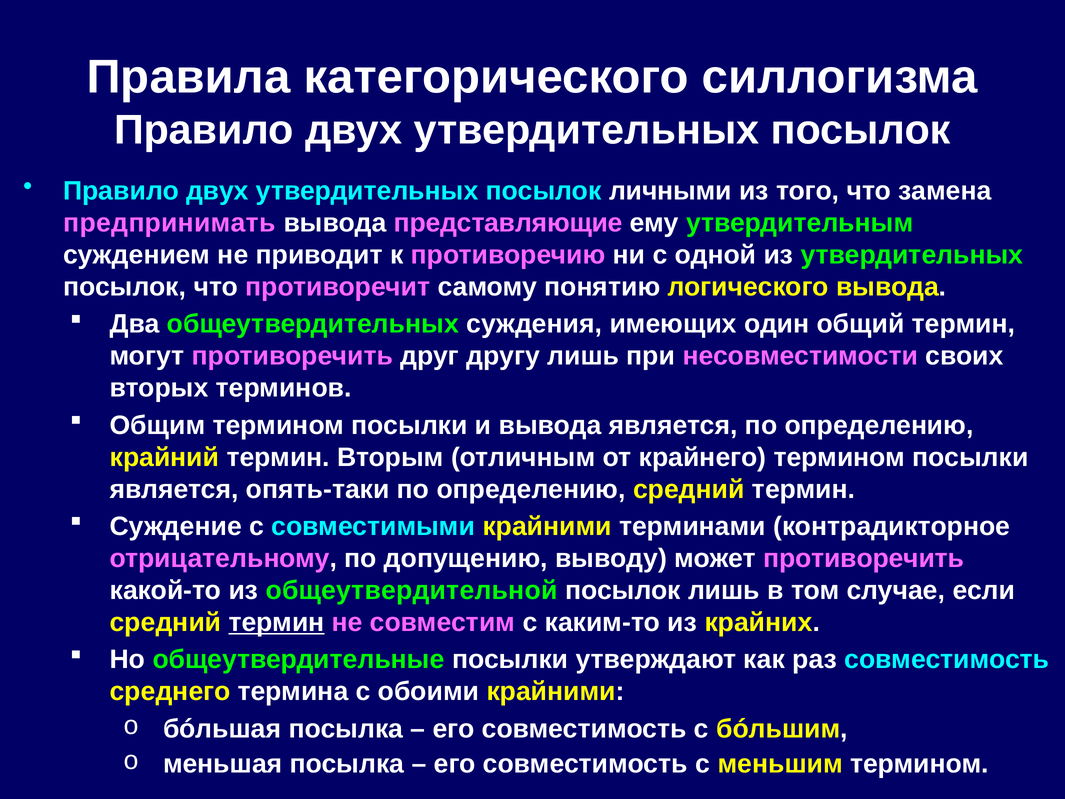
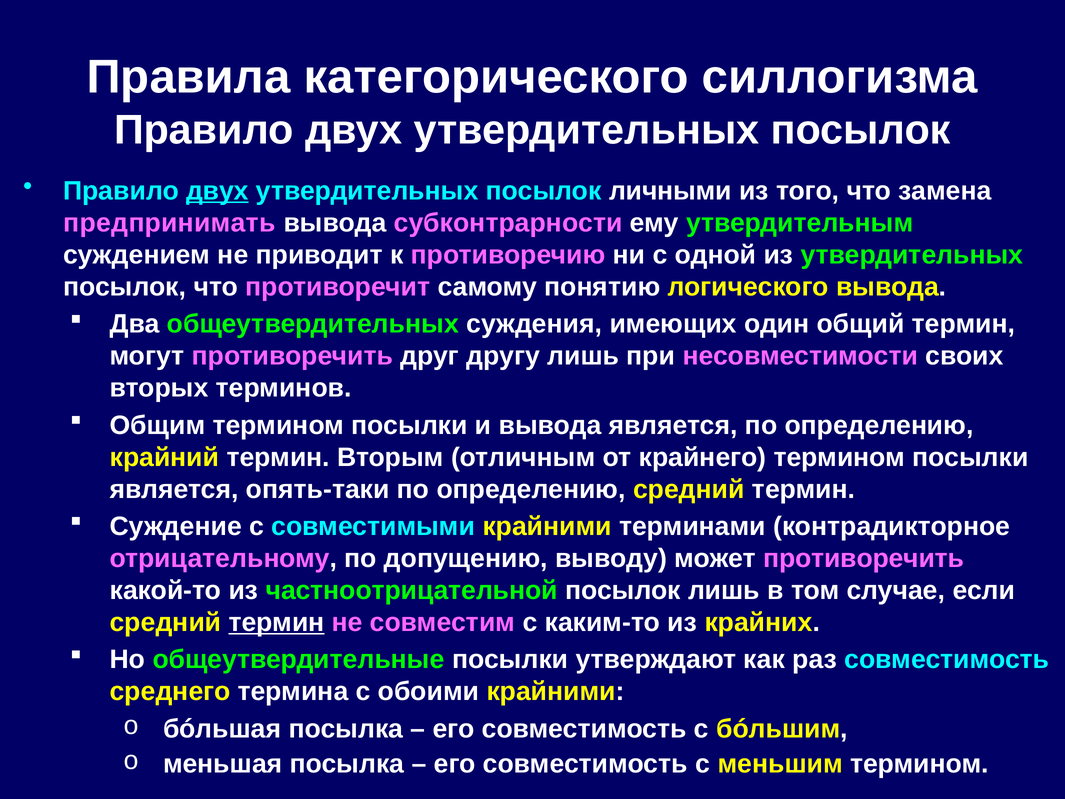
двух at (217, 191) underline: none -> present
представляющие: представляющие -> субконтрарности
общеутвердительной: общеутвердительной -> частноотрицательной
